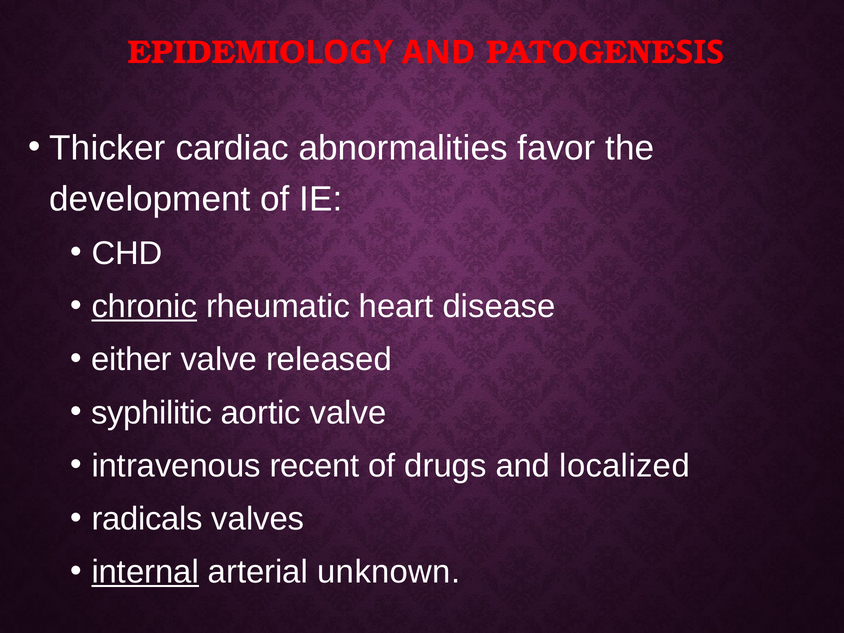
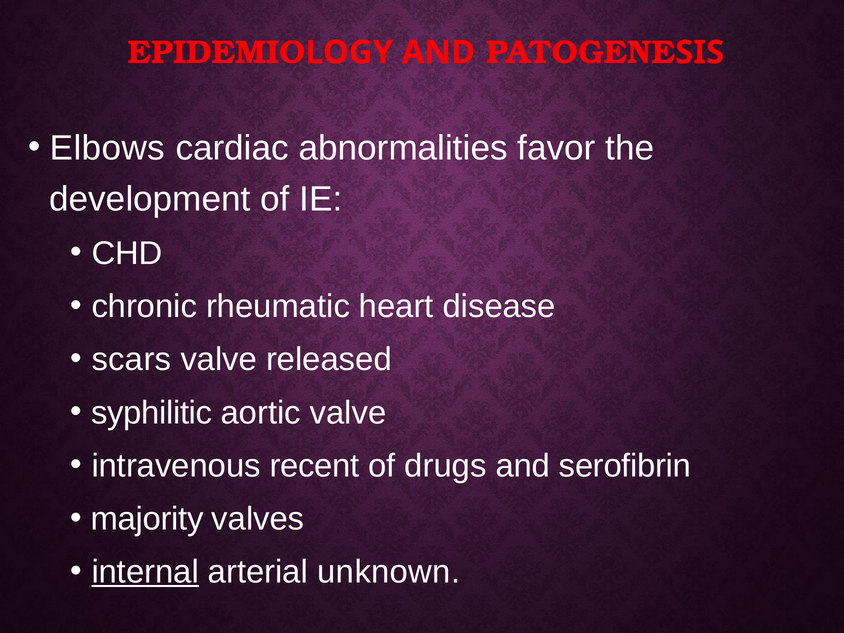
Thicker: Thicker -> Elbows
chronic underline: present -> none
either: either -> scars
localized: localized -> serofibrin
radicals: radicals -> majority
